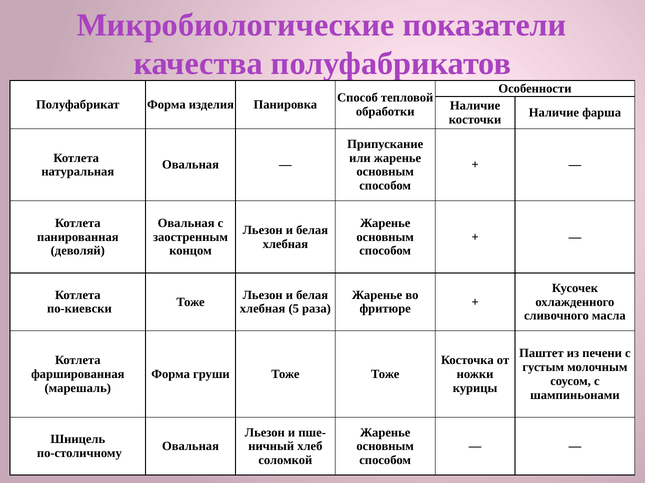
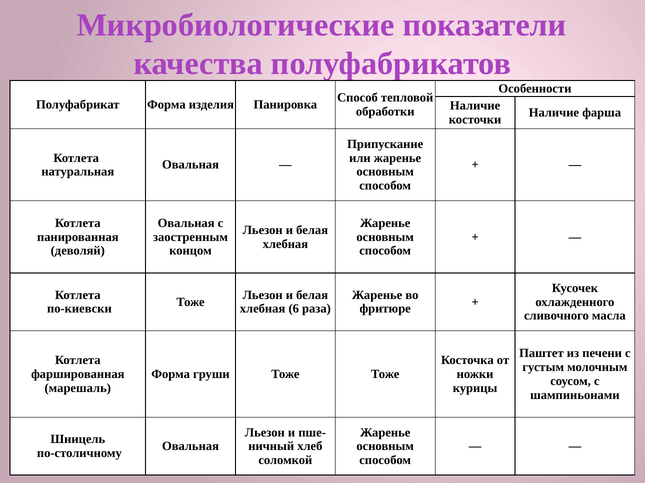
5: 5 -> 6
